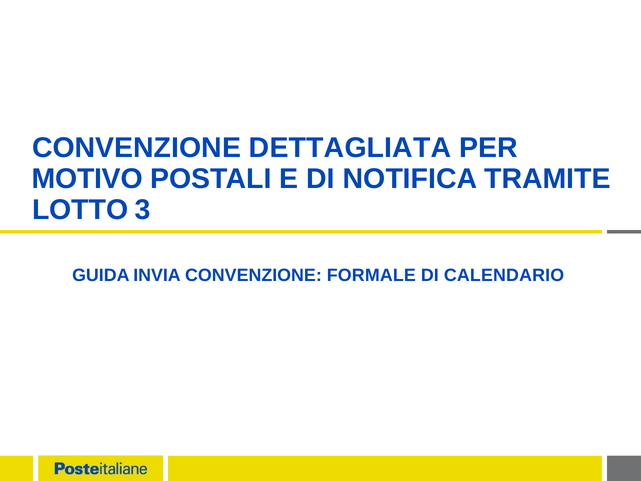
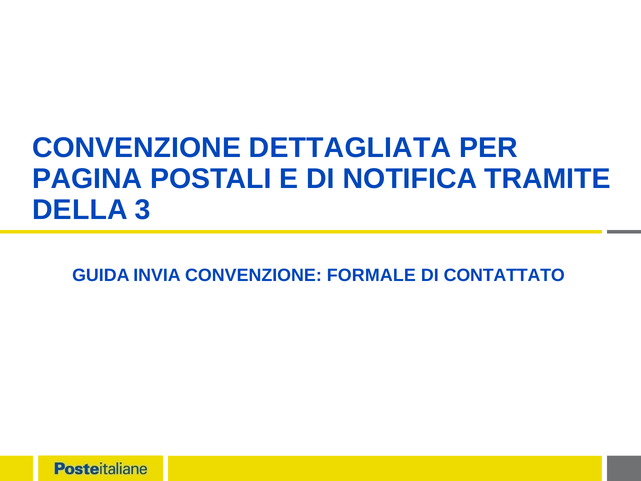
MOTIVO: MOTIVO -> PAGINA
LOTTO: LOTTO -> DELLA
CALENDARIO: CALENDARIO -> CONTATTATO
